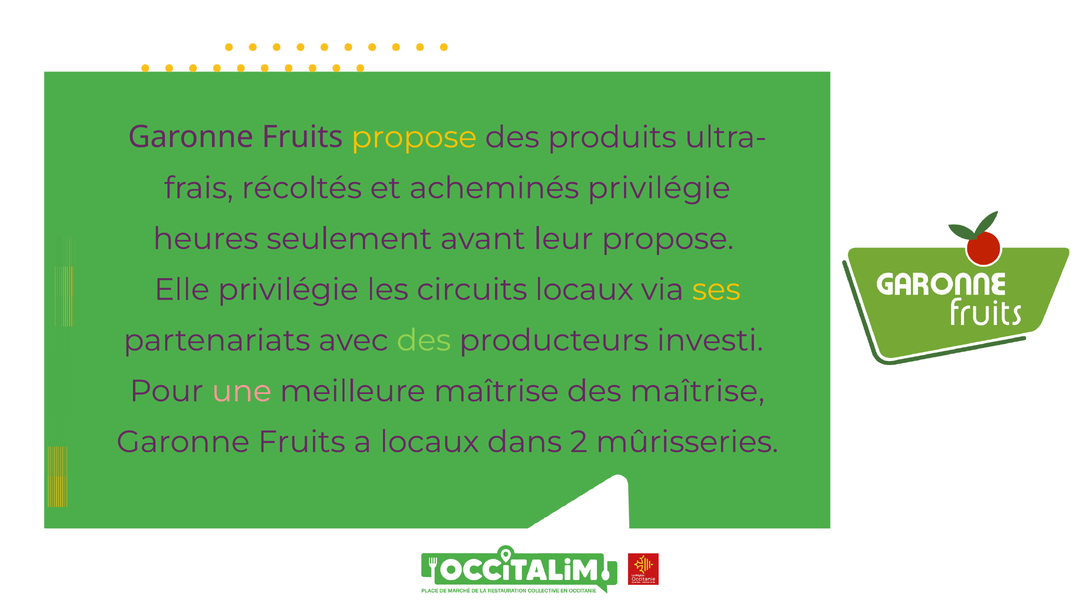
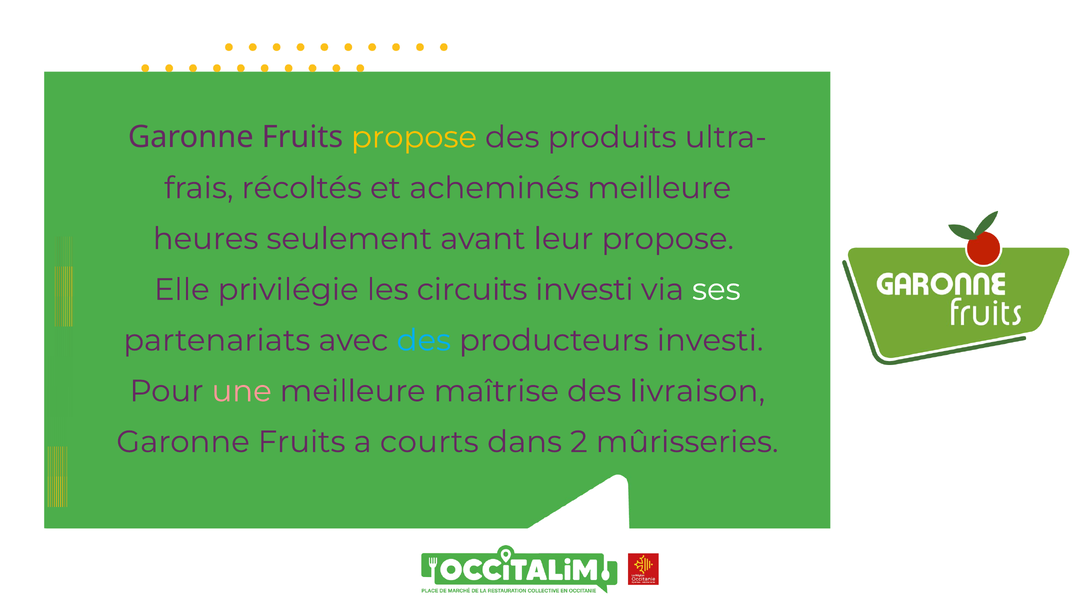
acheminés privilégie: privilégie -> meilleure
circuits locaux: locaux -> investi
ses colour: yellow -> white
des at (424, 340) colour: light green -> light blue
des maîtrise: maîtrise -> livraison
a locaux: locaux -> courts
